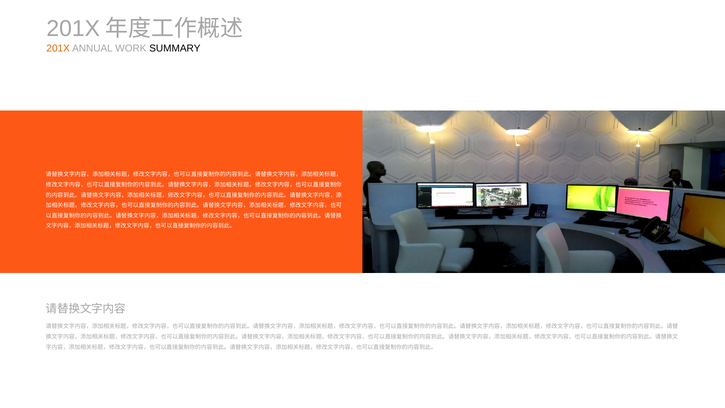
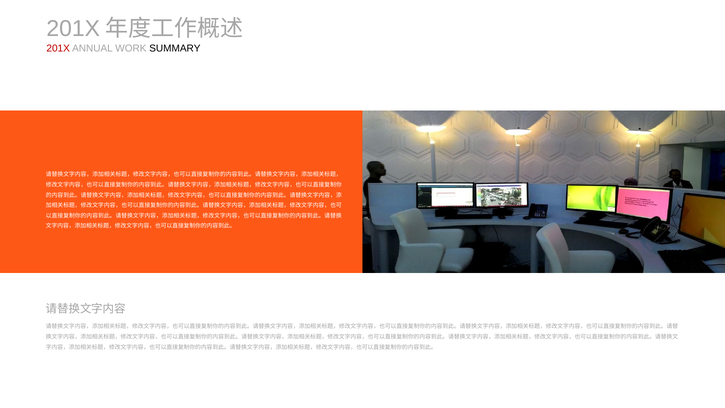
201X at (58, 49) colour: orange -> red
